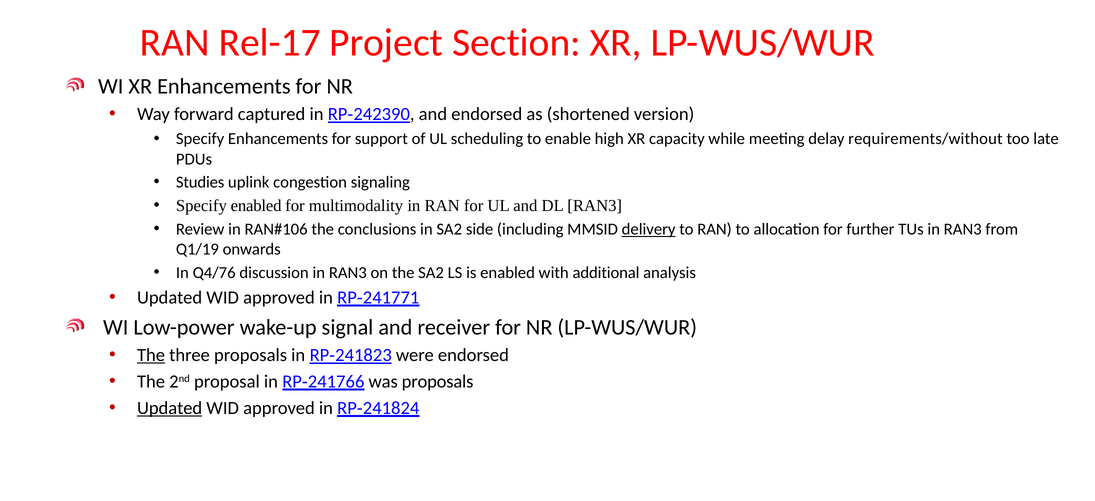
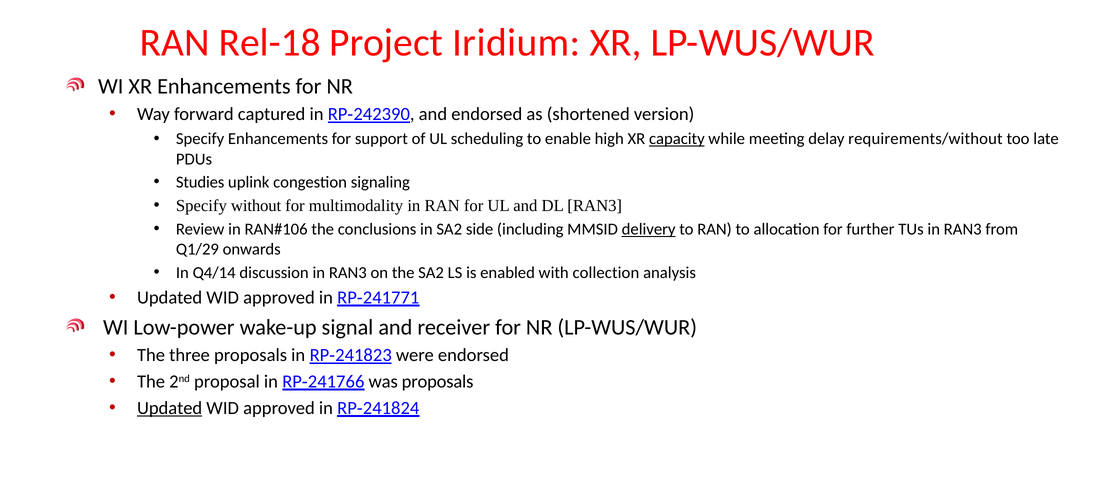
Rel-17: Rel-17 -> Rel-18
Section: Section -> Iridium
capacity underline: none -> present
Specify enabled: enabled -> without
Q1/19: Q1/19 -> Q1/29
Q4/76: Q4/76 -> Q4/14
additional: additional -> collection
The at (151, 355) underline: present -> none
